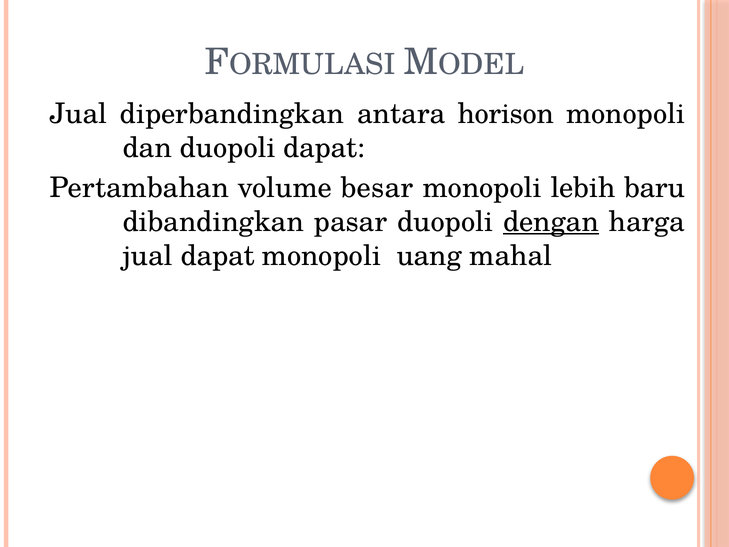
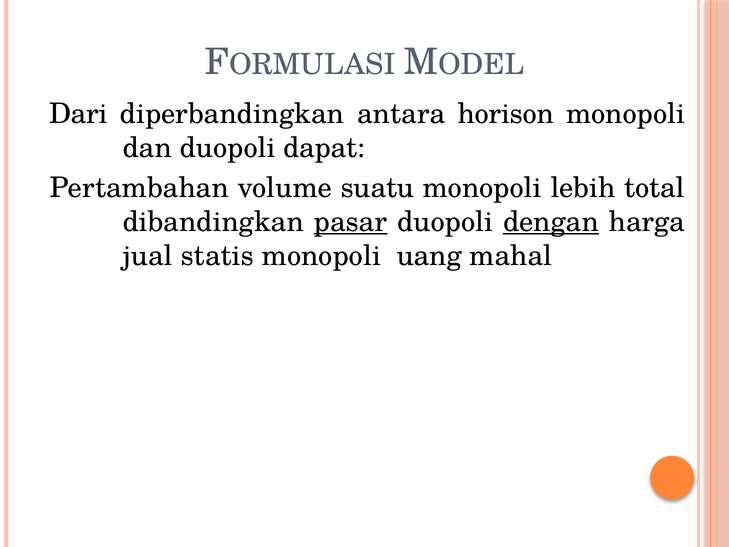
Jual at (78, 114): Jual -> Dari
besar: besar -> suatu
baru: baru -> total
pasar underline: none -> present
jual dapat: dapat -> statis
